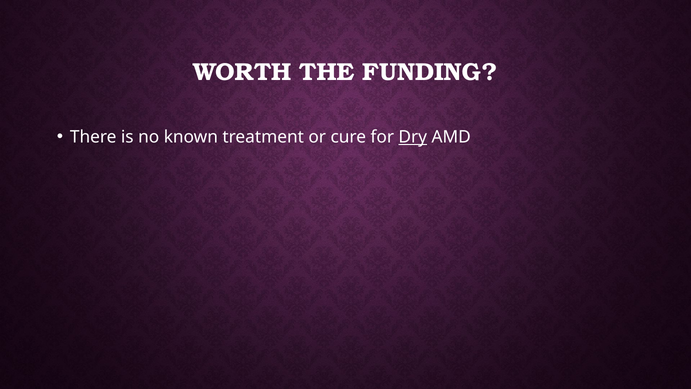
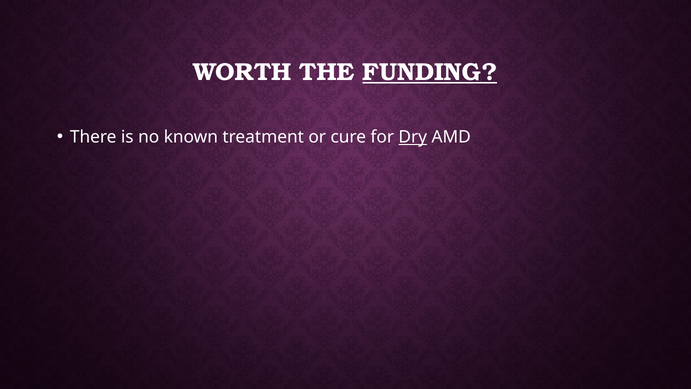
FUNDING underline: none -> present
